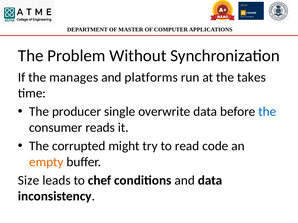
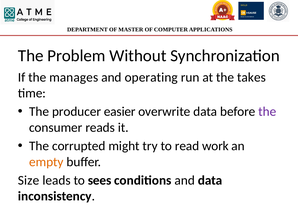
platforms: platforms -> operating
single: single -> easier
the at (267, 112) colour: blue -> purple
code: code -> work
chef: chef -> sees
